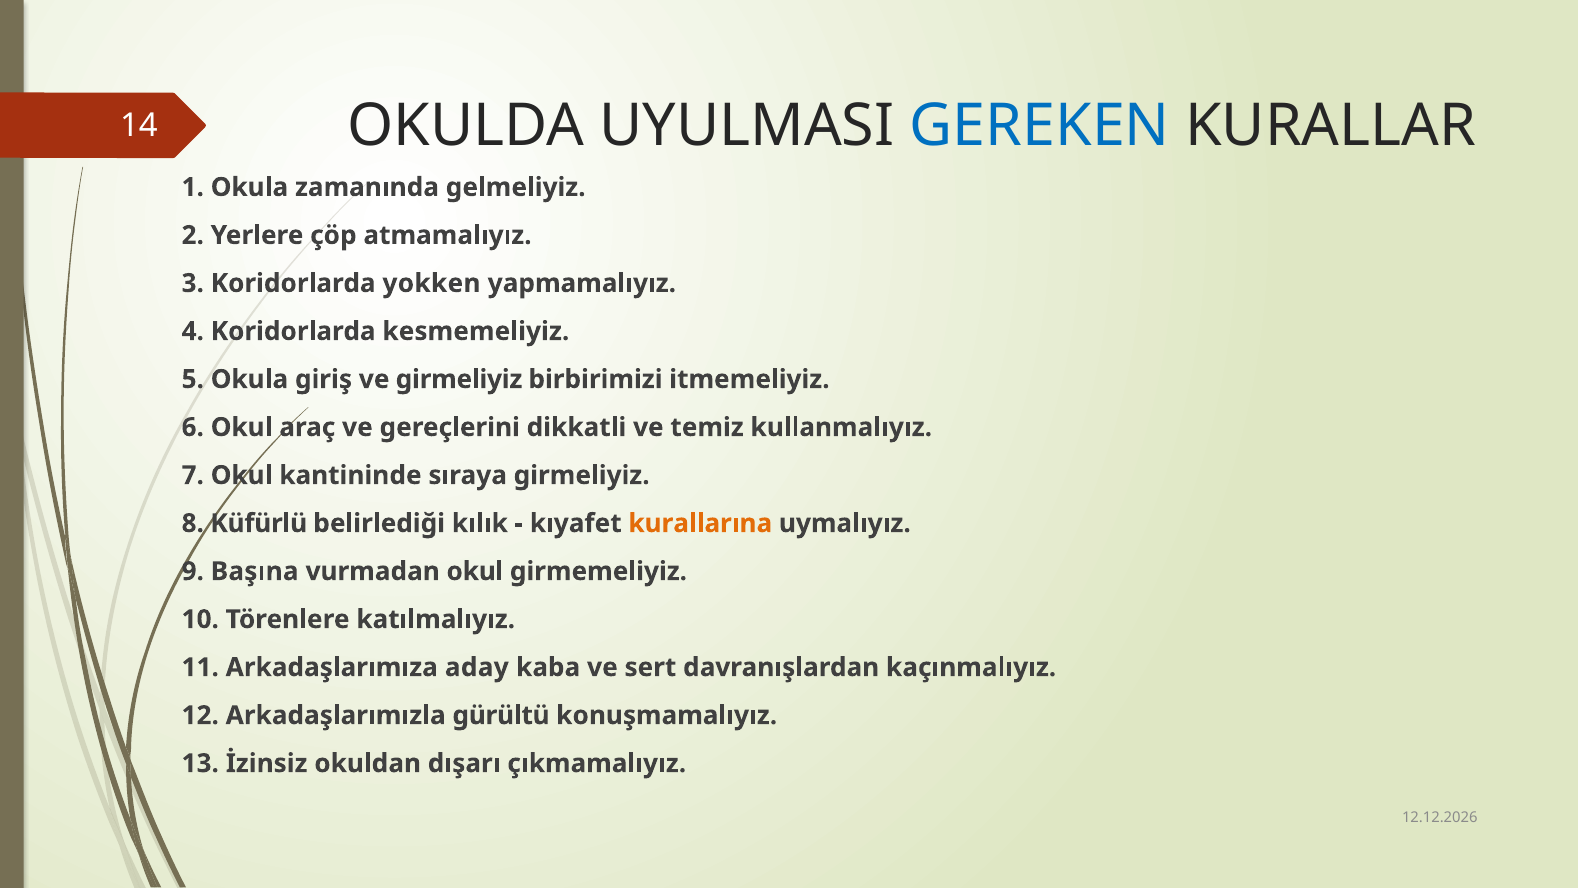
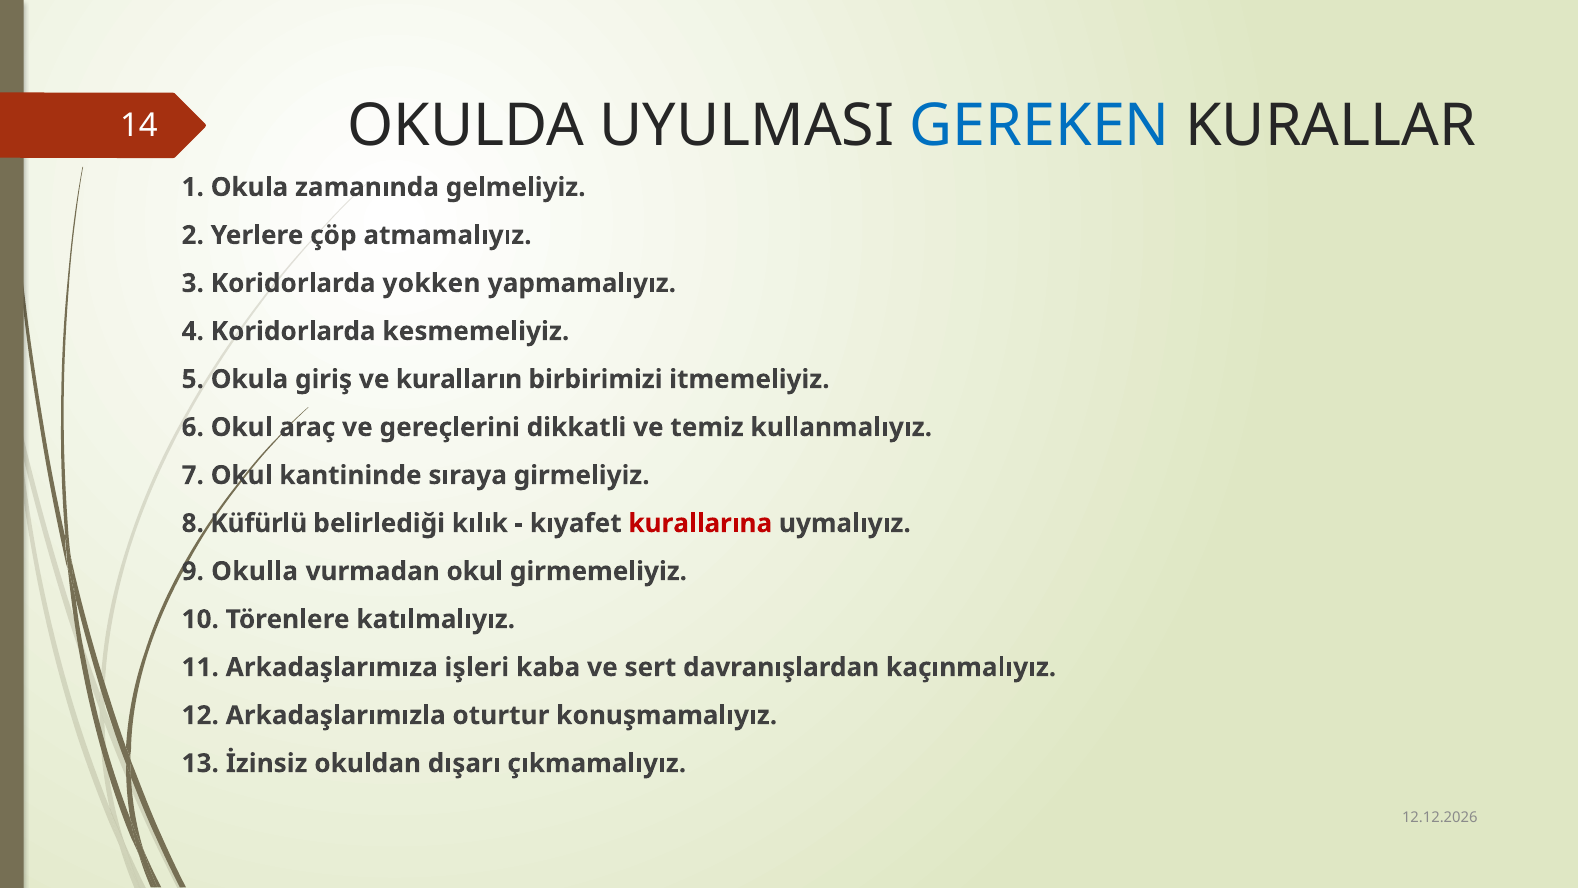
ve girmeliyiz: girmeliyiz -> kuralların
kurallarına colour: orange -> red
Başına: Başına -> Okulla
aday: aday -> işleri
gürültü: gürültü -> oturtur
